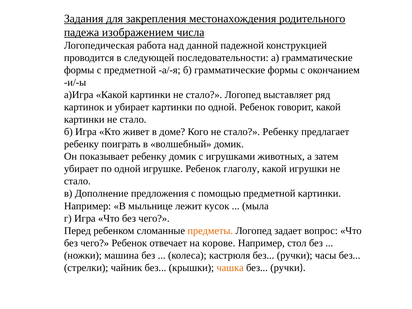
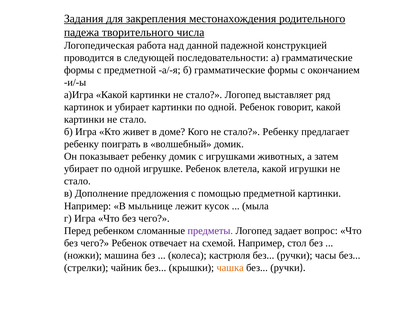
изображением: изображением -> творительного
глаголу: глаголу -> влетела
предметы colour: orange -> purple
корове: корове -> схемой
